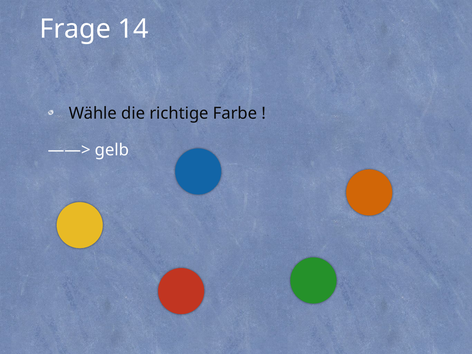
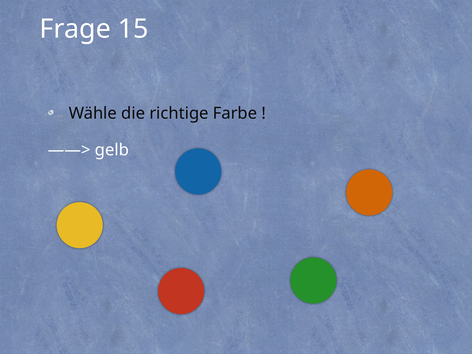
14: 14 -> 15
